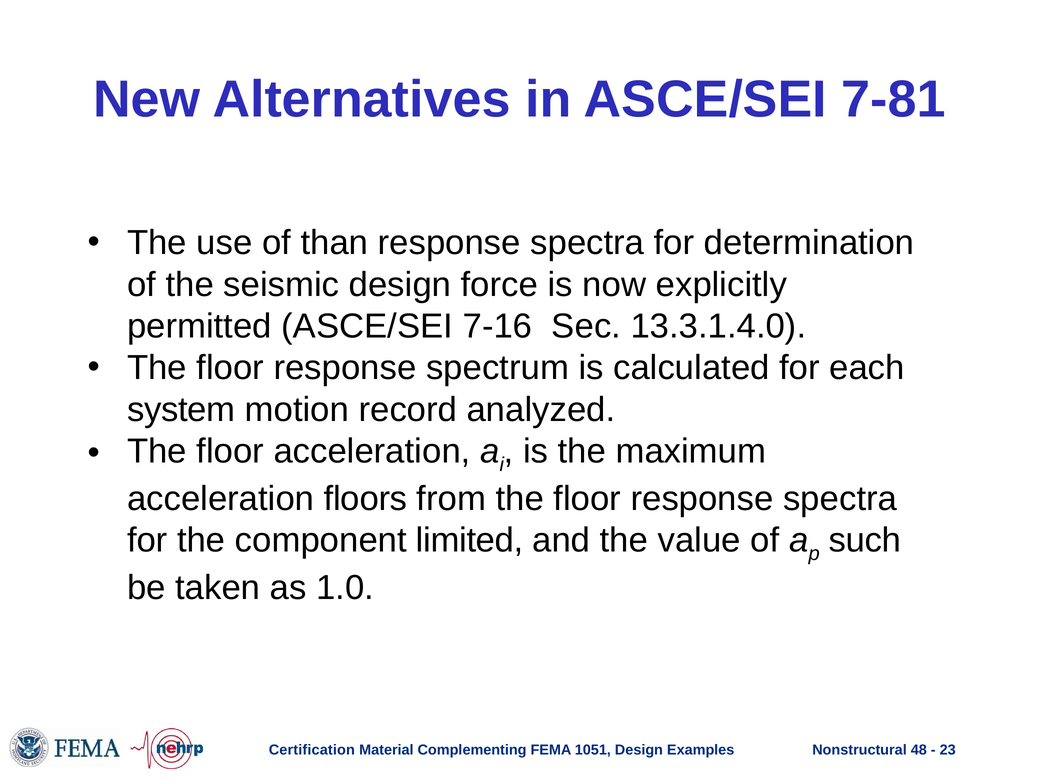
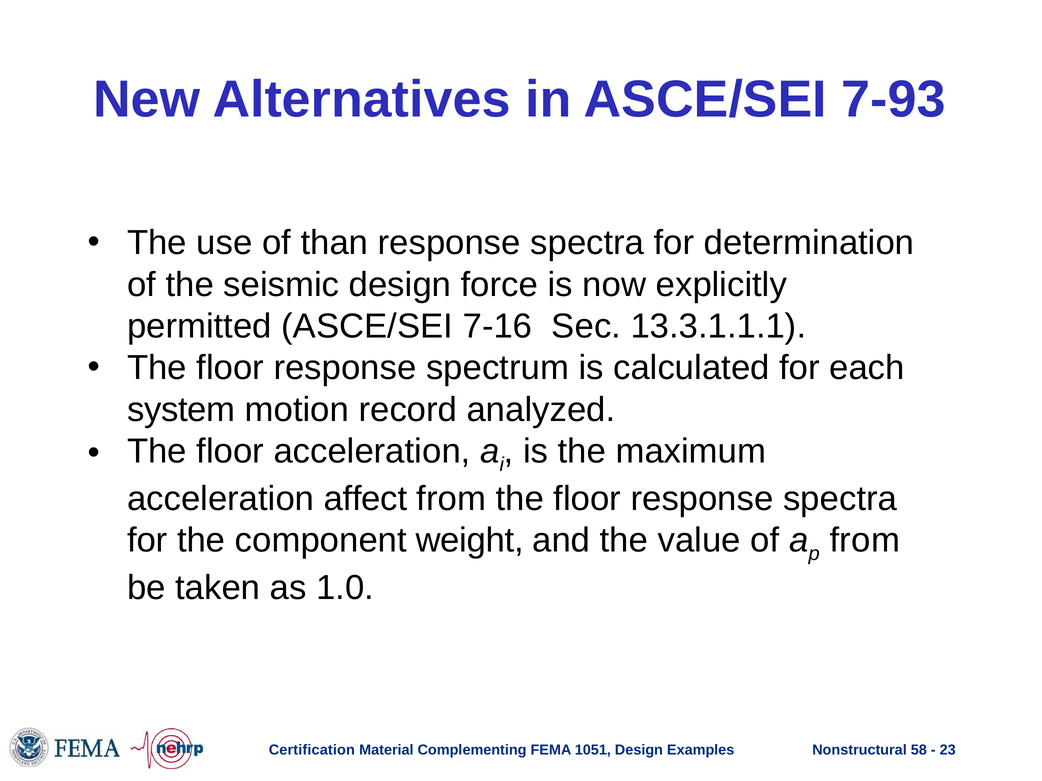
7-81: 7-81 -> 7-93
13.3.1.4.0: 13.3.1.4.0 -> 13.3.1.1.1
floors: floors -> affect
limited: limited -> weight
such at (865, 541): such -> from
48: 48 -> 58
